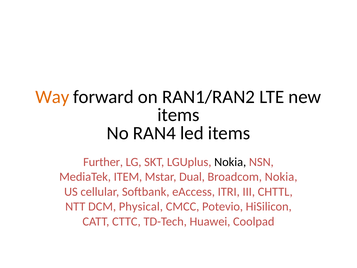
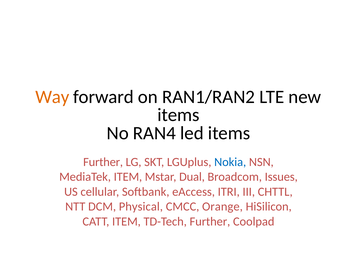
Nokia at (230, 162) colour: black -> blue
Broadcom Nokia: Nokia -> Issues
Potevio: Potevio -> Orange
CATT CTTC: CTTC -> ITEM
TD-Tech Huawei: Huawei -> Further
